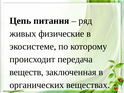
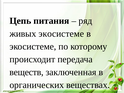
живых физические: физические -> экосистеме
